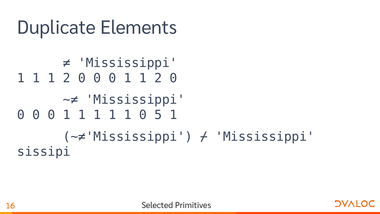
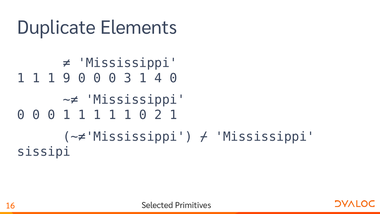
1 1 1 2: 2 -> 9
1 at (128, 78): 1 -> 3
2 at (158, 78): 2 -> 4
5: 5 -> 2
